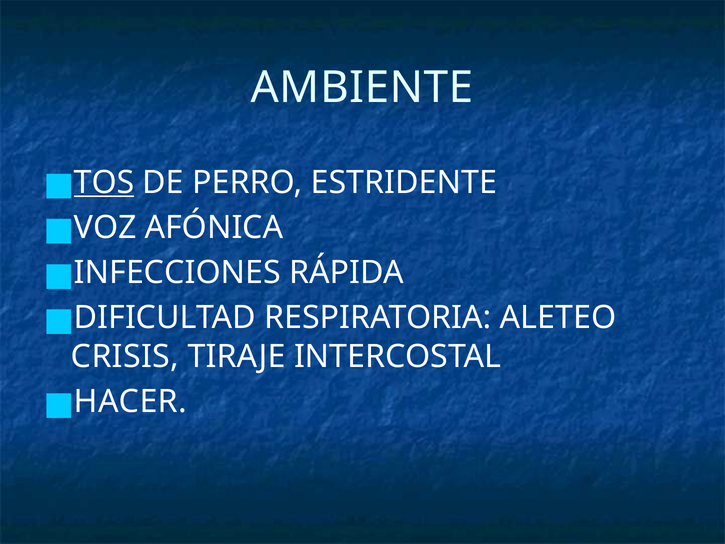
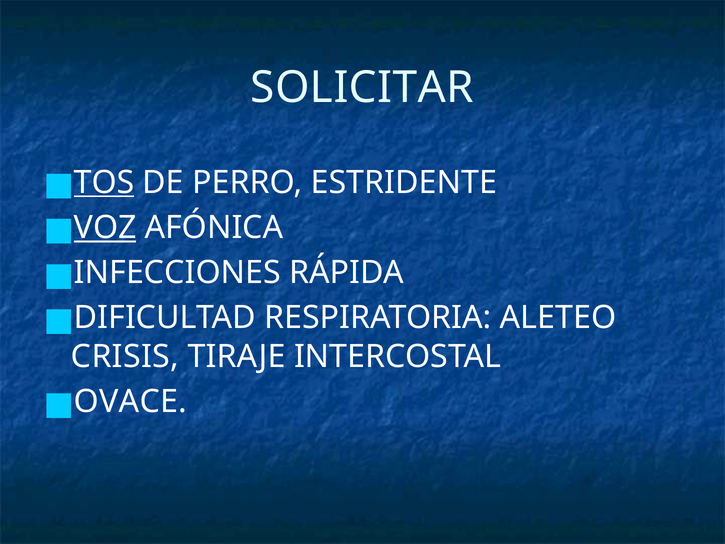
AMBIENTE: AMBIENTE -> SOLICITAR
VOZ underline: none -> present
HACER: HACER -> OVACE
